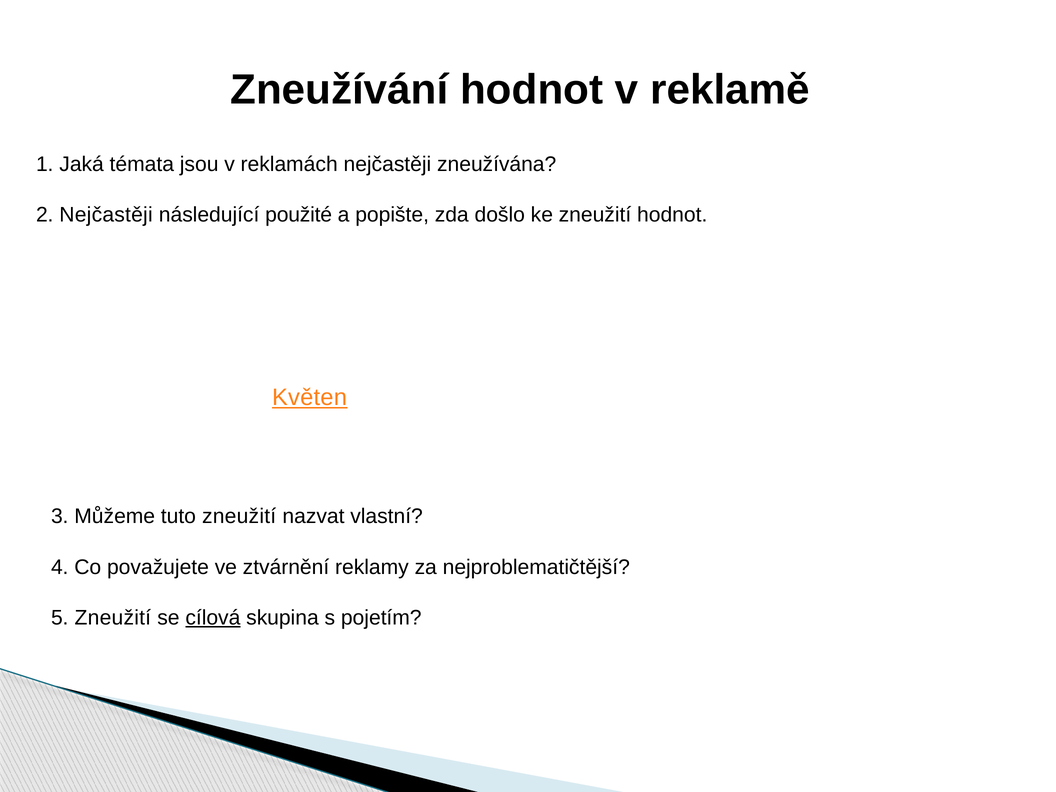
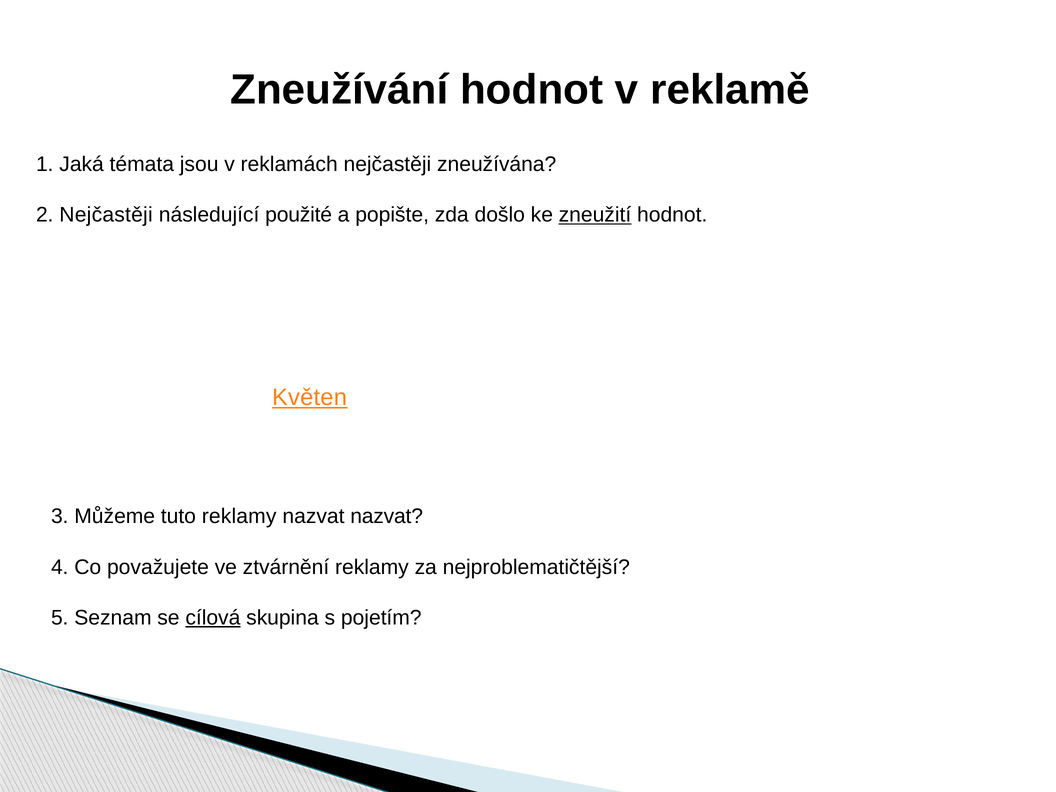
zneužití at (595, 215) underline: none -> present
tuto zneužití: zneužití -> reklamy
nazvat vlastní: vlastní -> nazvat
5 Zneužití: Zneužití -> Seznam
